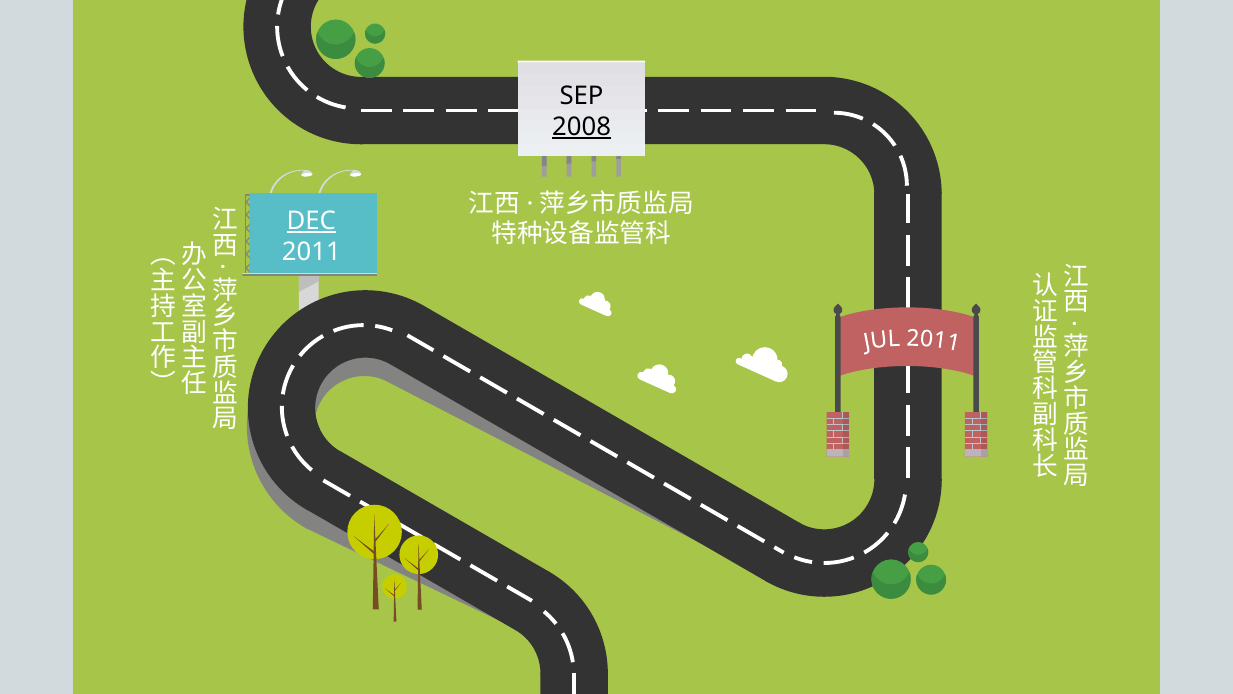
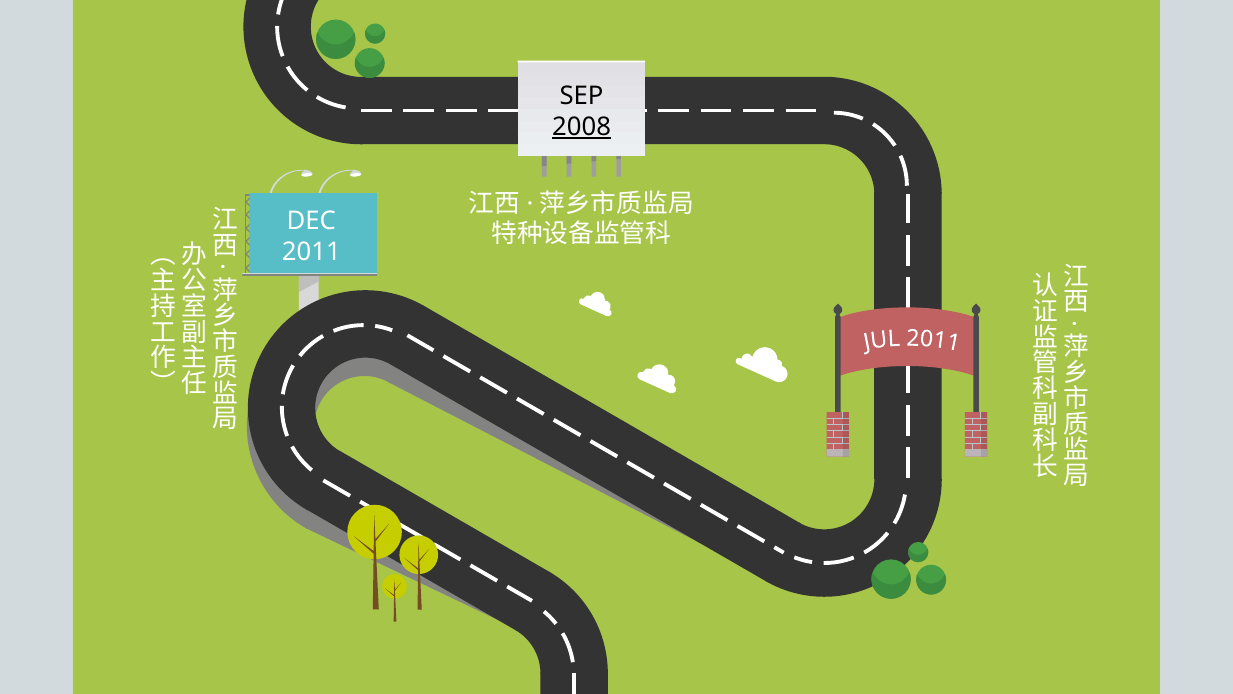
DEC underline: present -> none
